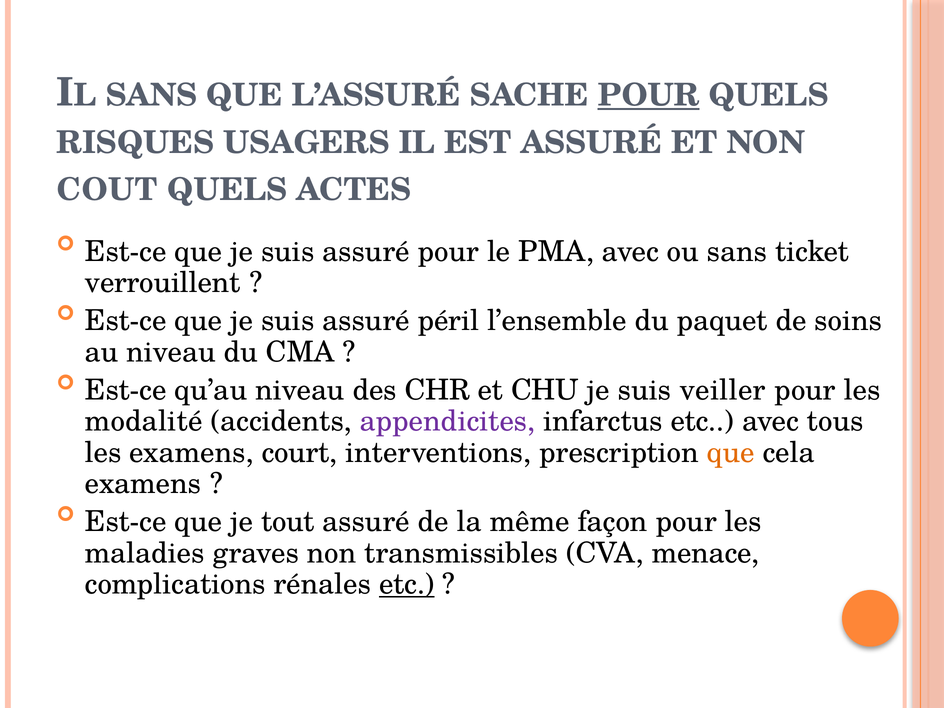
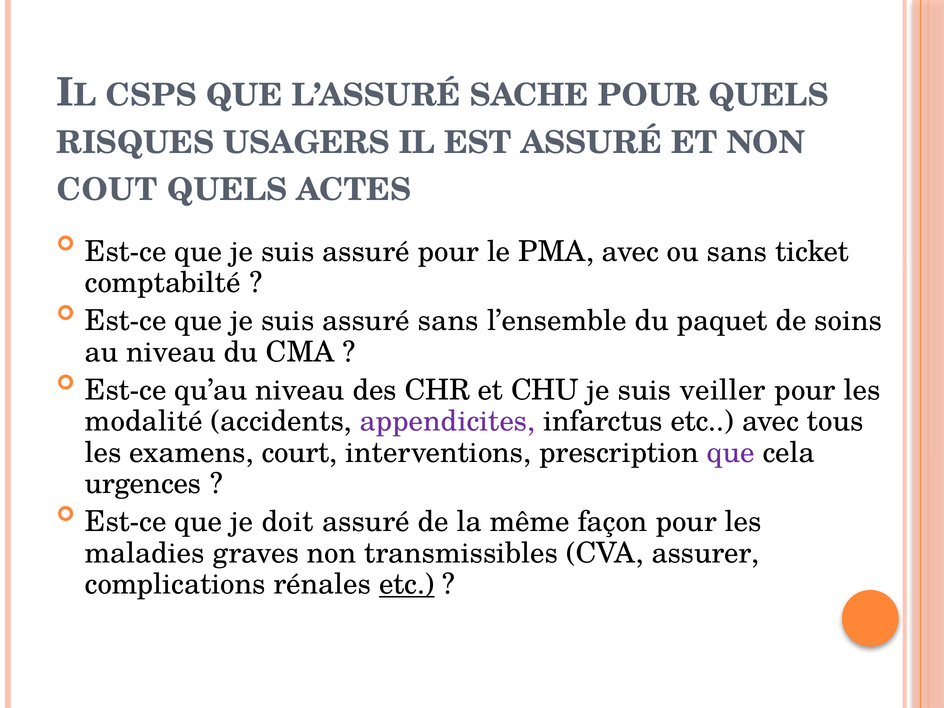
SANS at (151, 95): SANS -> CSPS
POUR at (649, 95) underline: present -> none
verrouillent: verrouillent -> comptabilté
assuré péril: péril -> sans
que at (731, 453) colour: orange -> purple
examens at (143, 484): examens -> urgences
tout: tout -> doit
menace: menace -> assurer
